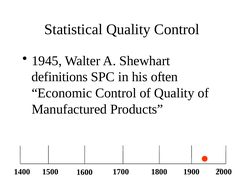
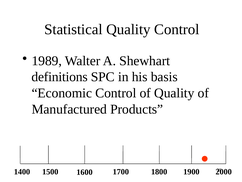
1945: 1945 -> 1989
often: often -> basis
